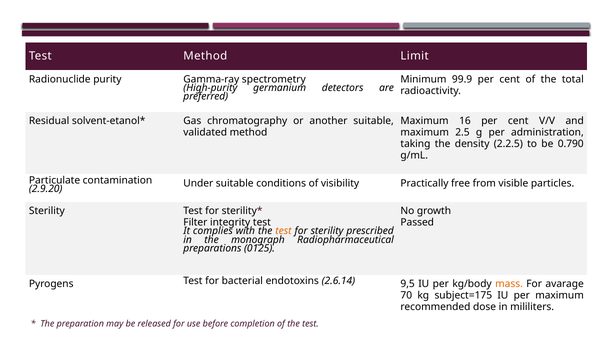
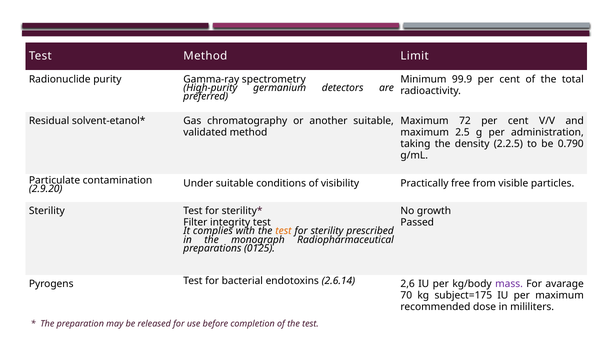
16: 16 -> 72
9,5: 9,5 -> 2,6
mass colour: orange -> purple
